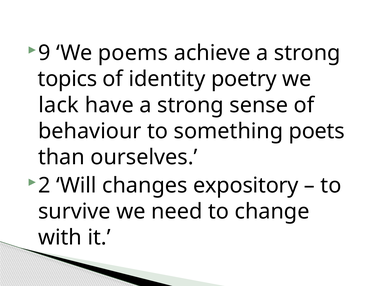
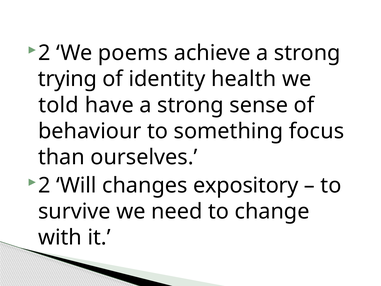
9 at (44, 53): 9 -> 2
topics: topics -> trying
poetry: poetry -> health
lack: lack -> told
poets: poets -> focus
